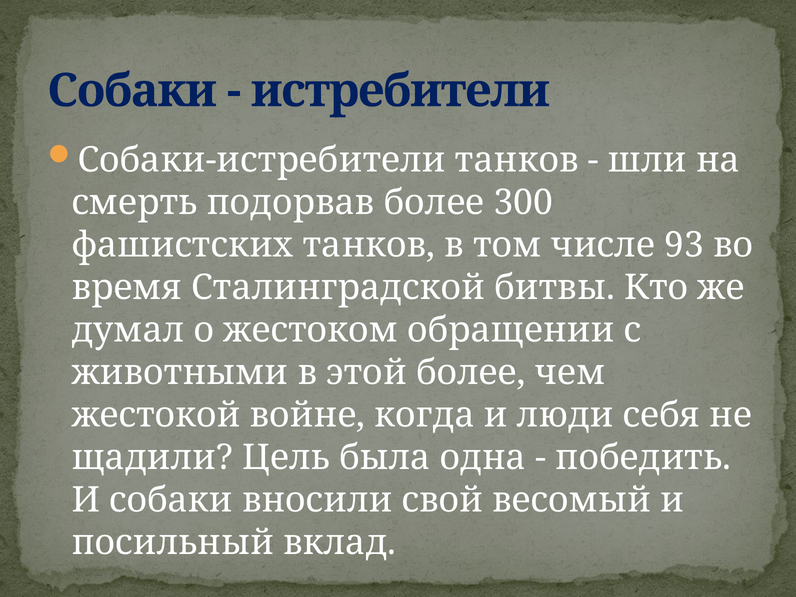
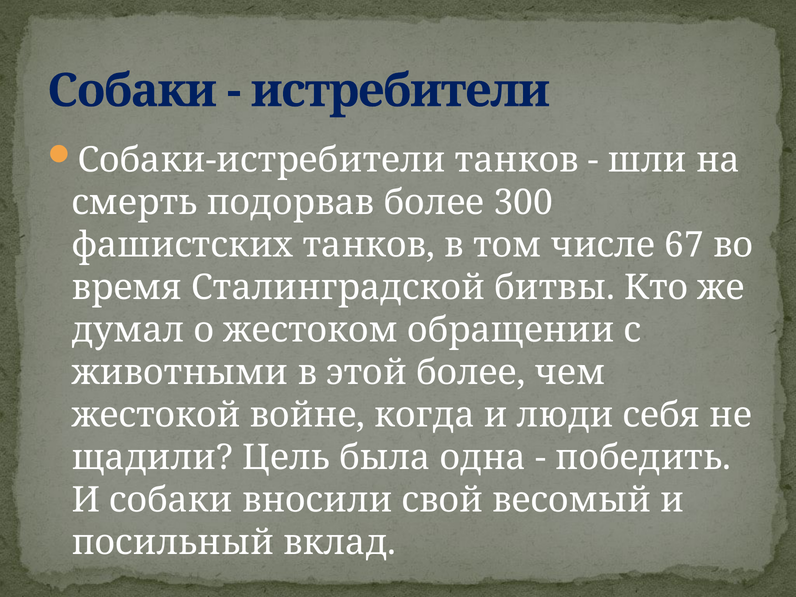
93: 93 -> 67
